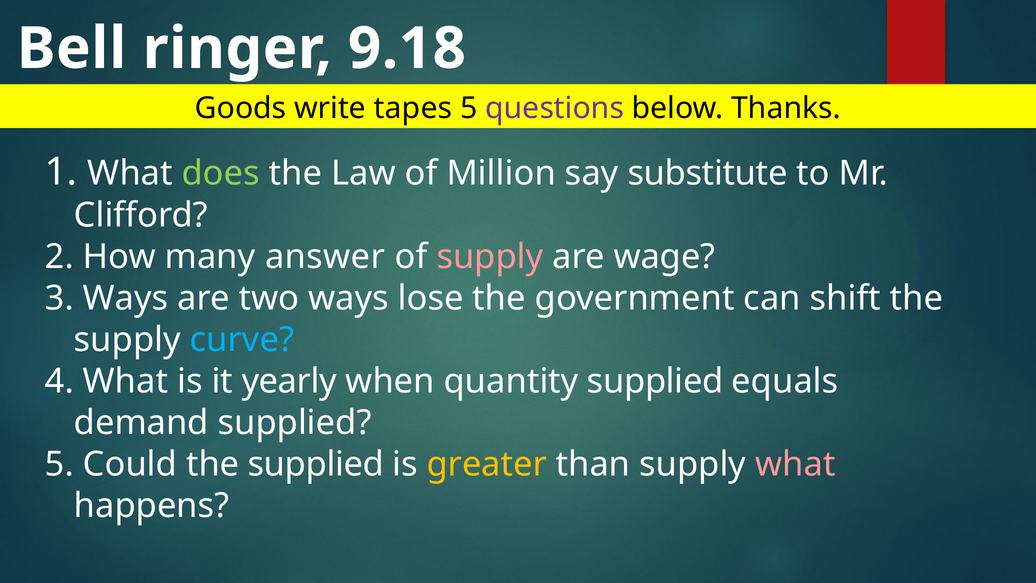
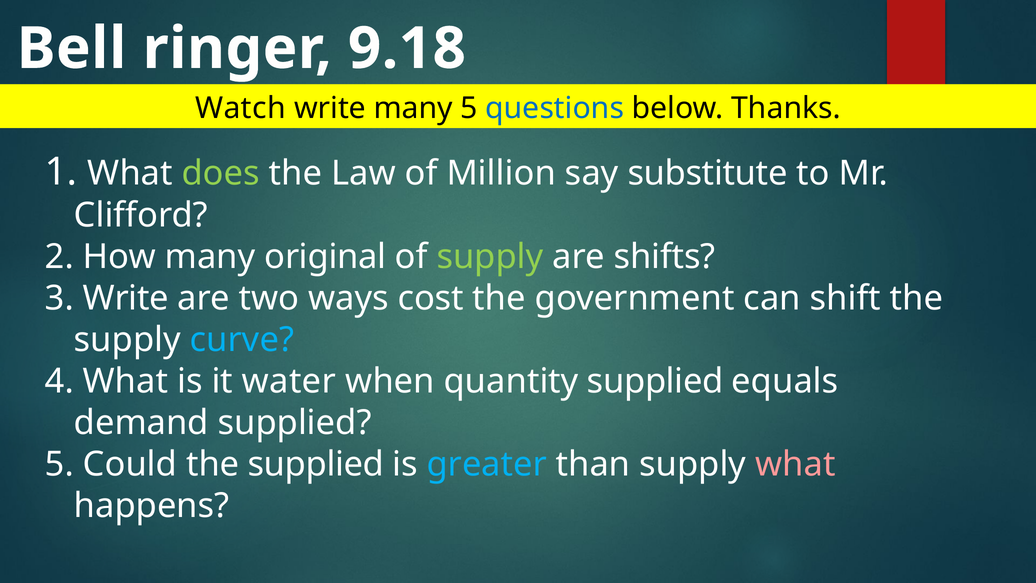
Goods: Goods -> Watch
write tapes: tapes -> many
questions colour: purple -> blue
answer: answer -> original
supply at (490, 257) colour: pink -> light green
wage: wage -> shifts
Ways at (126, 298): Ways -> Write
lose: lose -> cost
yearly: yearly -> water
greater colour: yellow -> light blue
